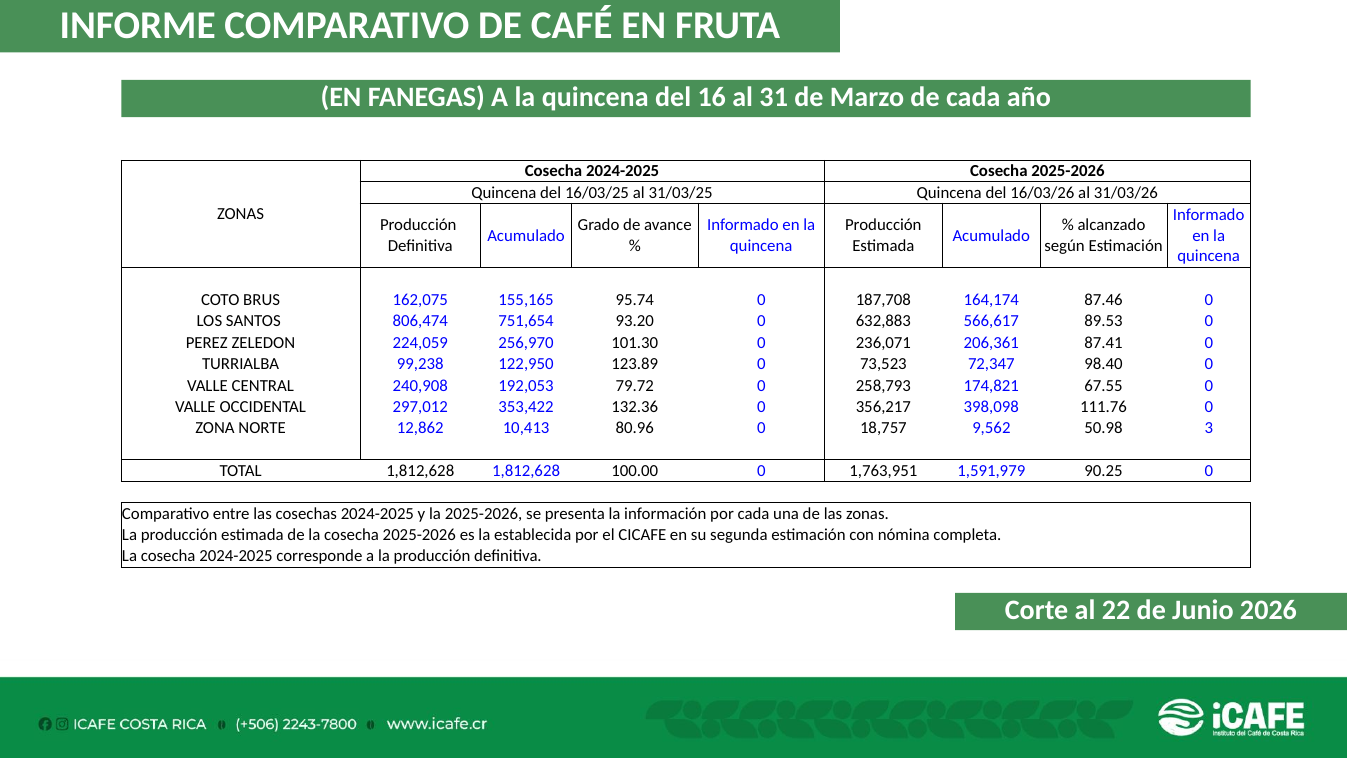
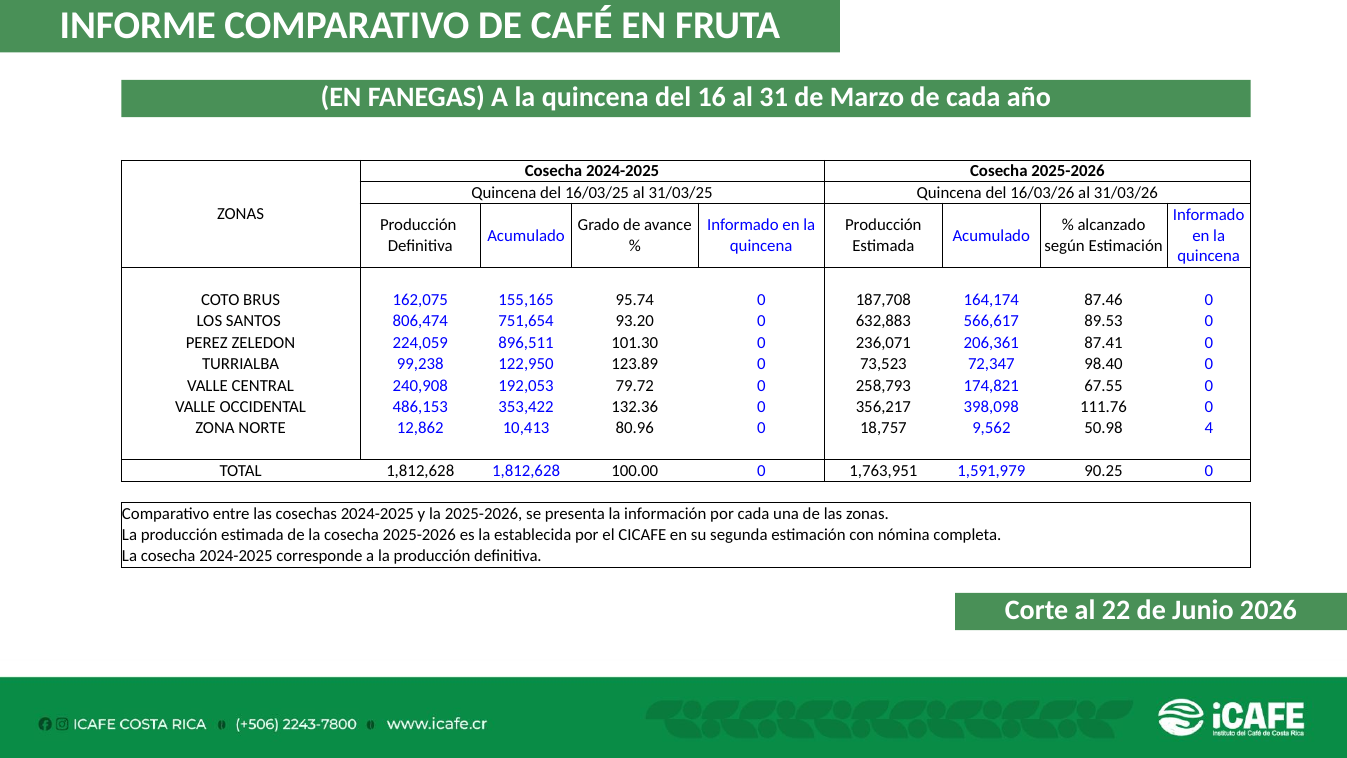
256,970: 256,970 -> 896,511
297,012: 297,012 -> 486,153
3: 3 -> 4
